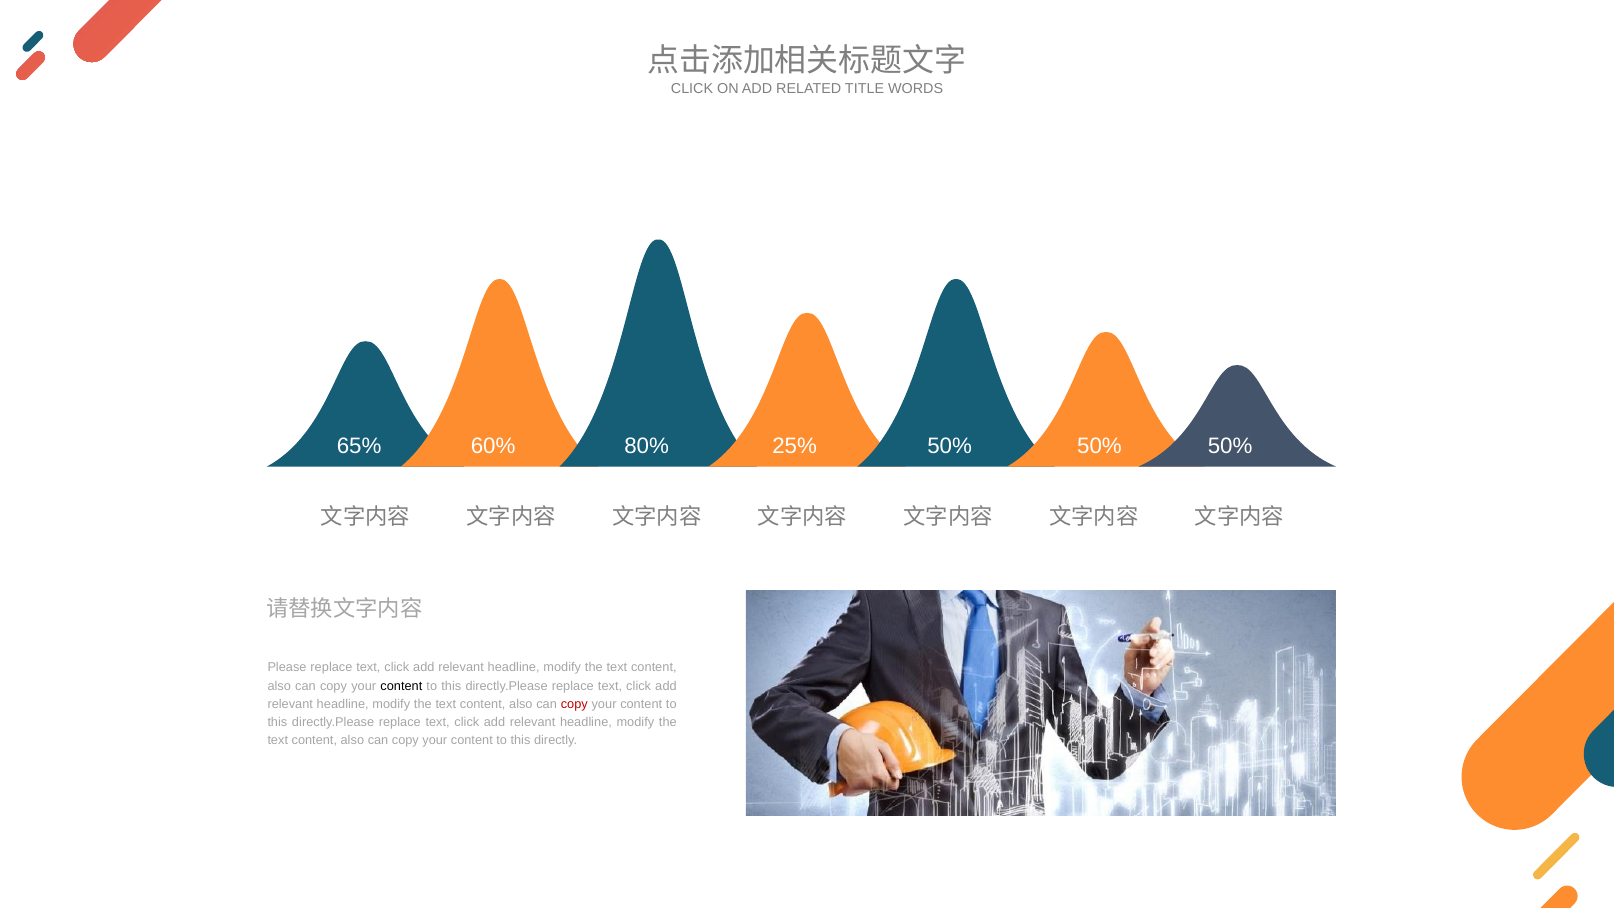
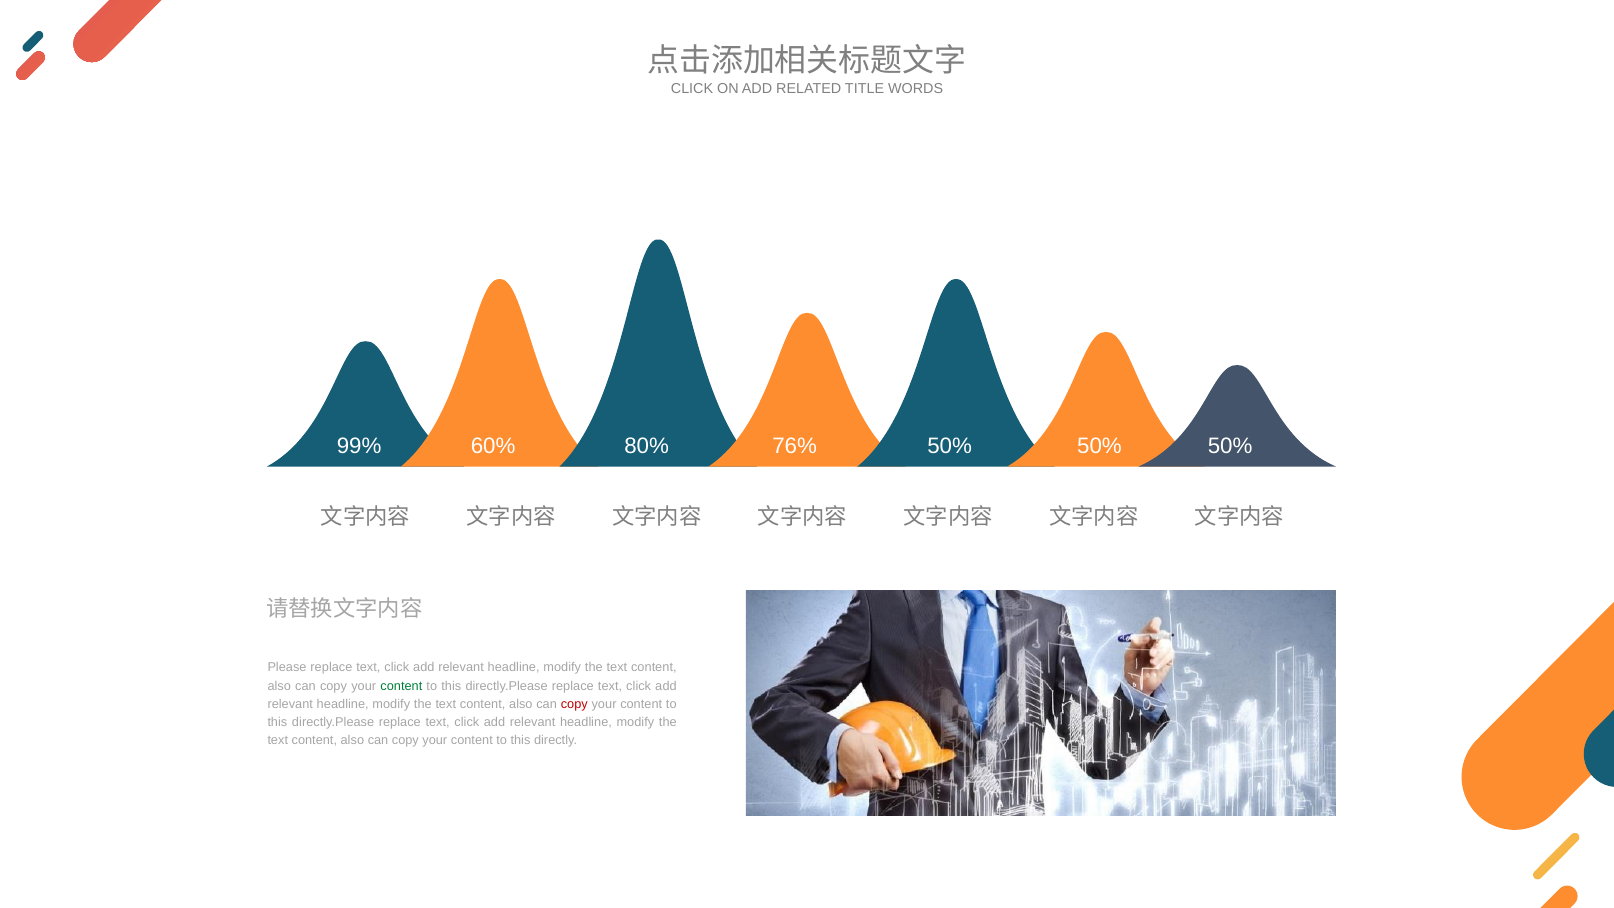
65%: 65% -> 99%
25%: 25% -> 76%
content at (401, 686) colour: black -> green
